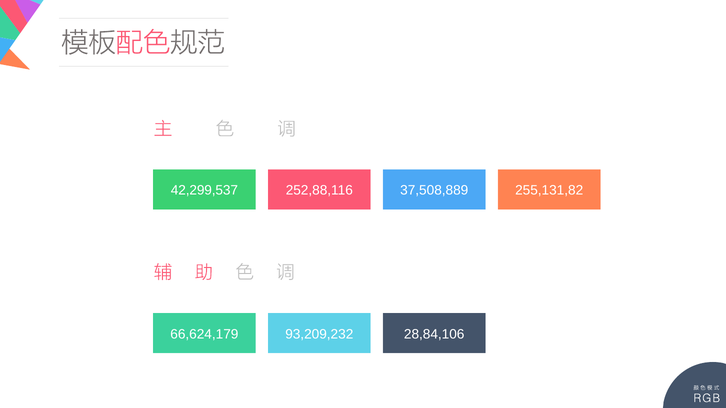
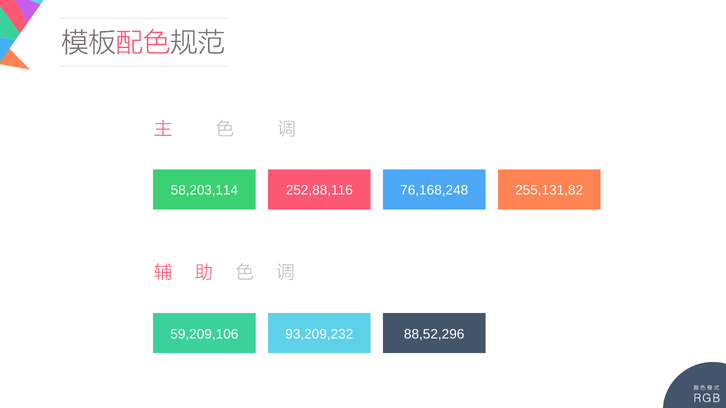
42,299,537: 42,299,537 -> 58,203,114
37,508,889: 37,508,889 -> 76,168,248
66,624,179: 66,624,179 -> 59,209,106
28,84,106: 28,84,106 -> 88,52,296
